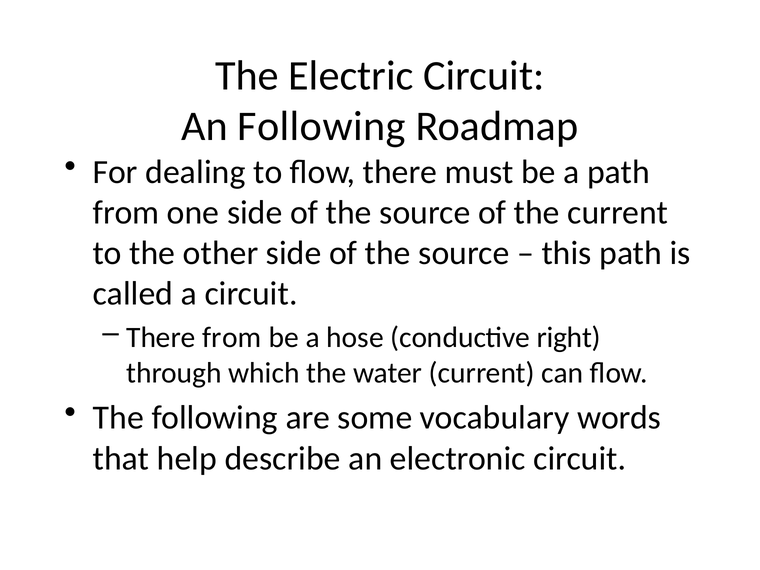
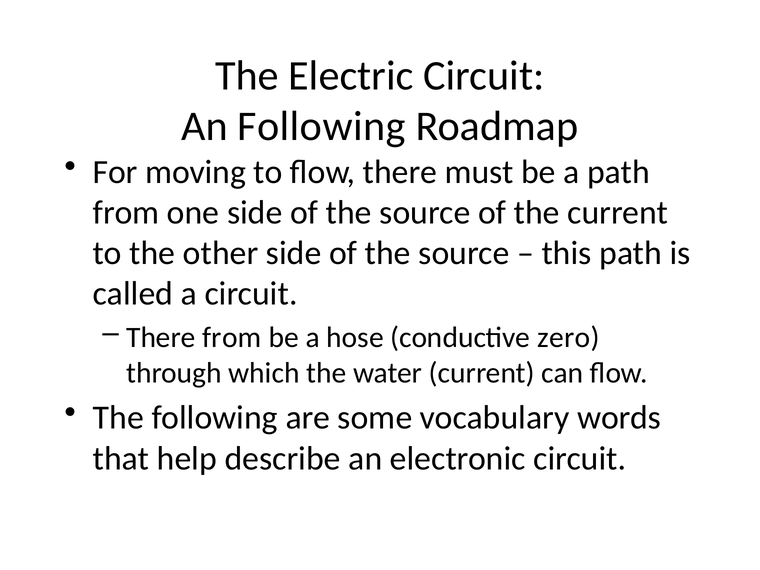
dealing: dealing -> moving
right: right -> zero
